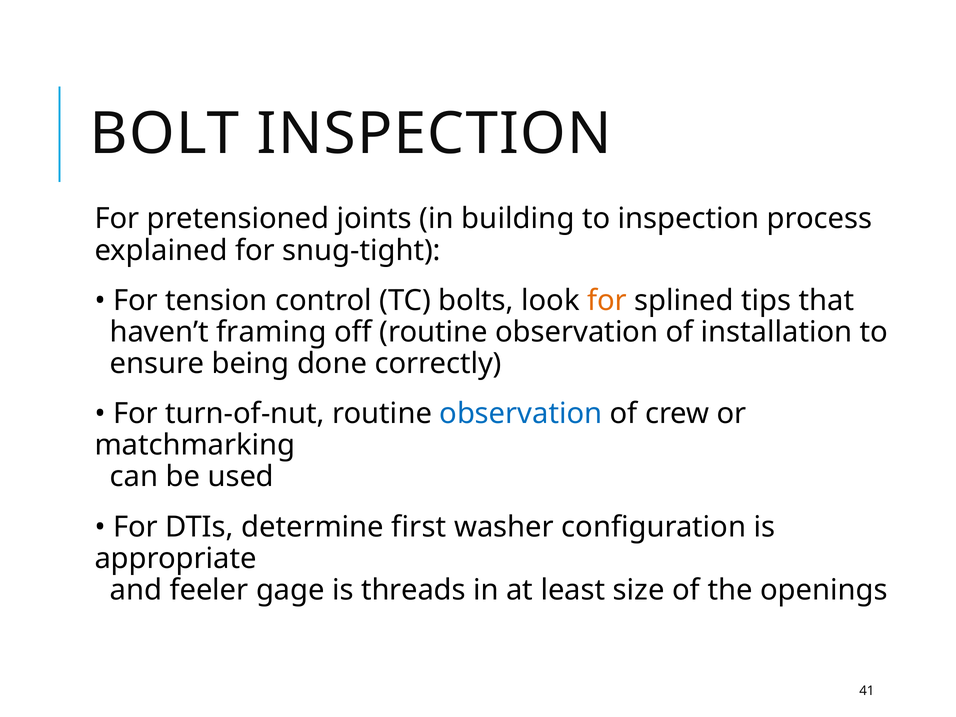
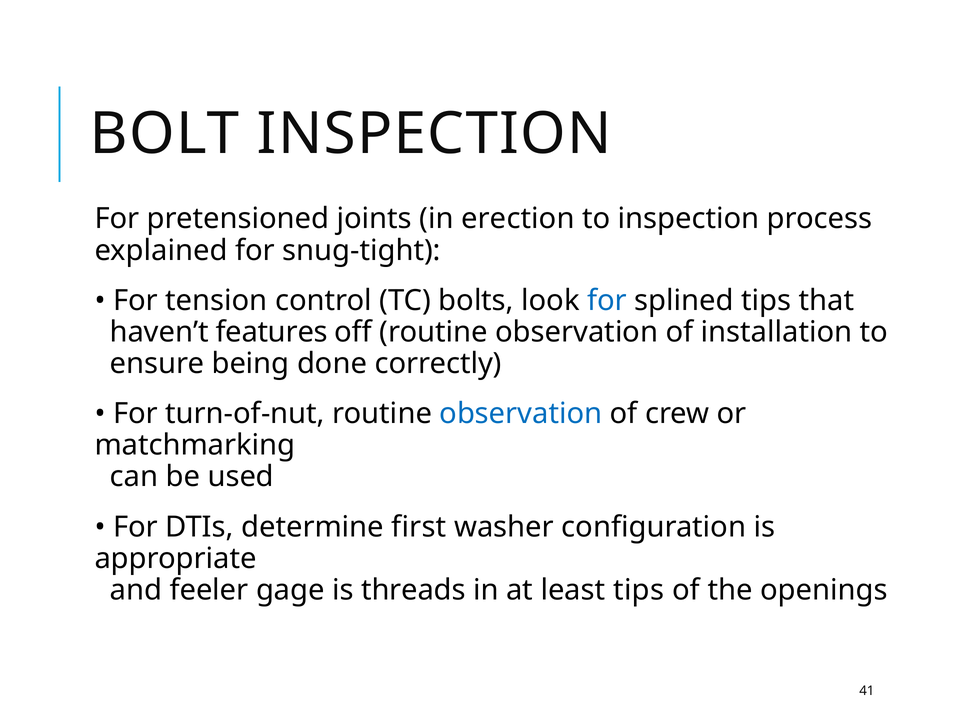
building: building -> erection
for at (607, 301) colour: orange -> blue
framing: framing -> features
least size: size -> tips
